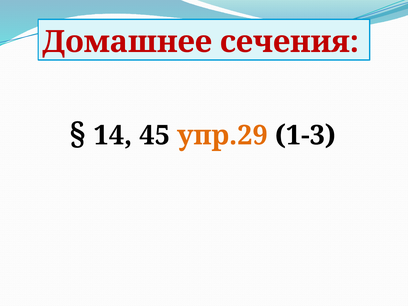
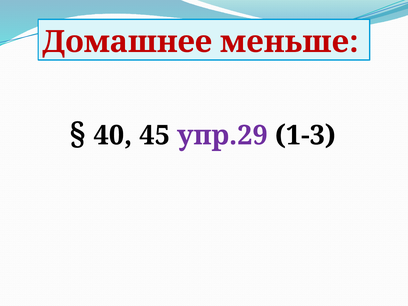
сечения: сечения -> меньше
14: 14 -> 40
упр.29 colour: orange -> purple
